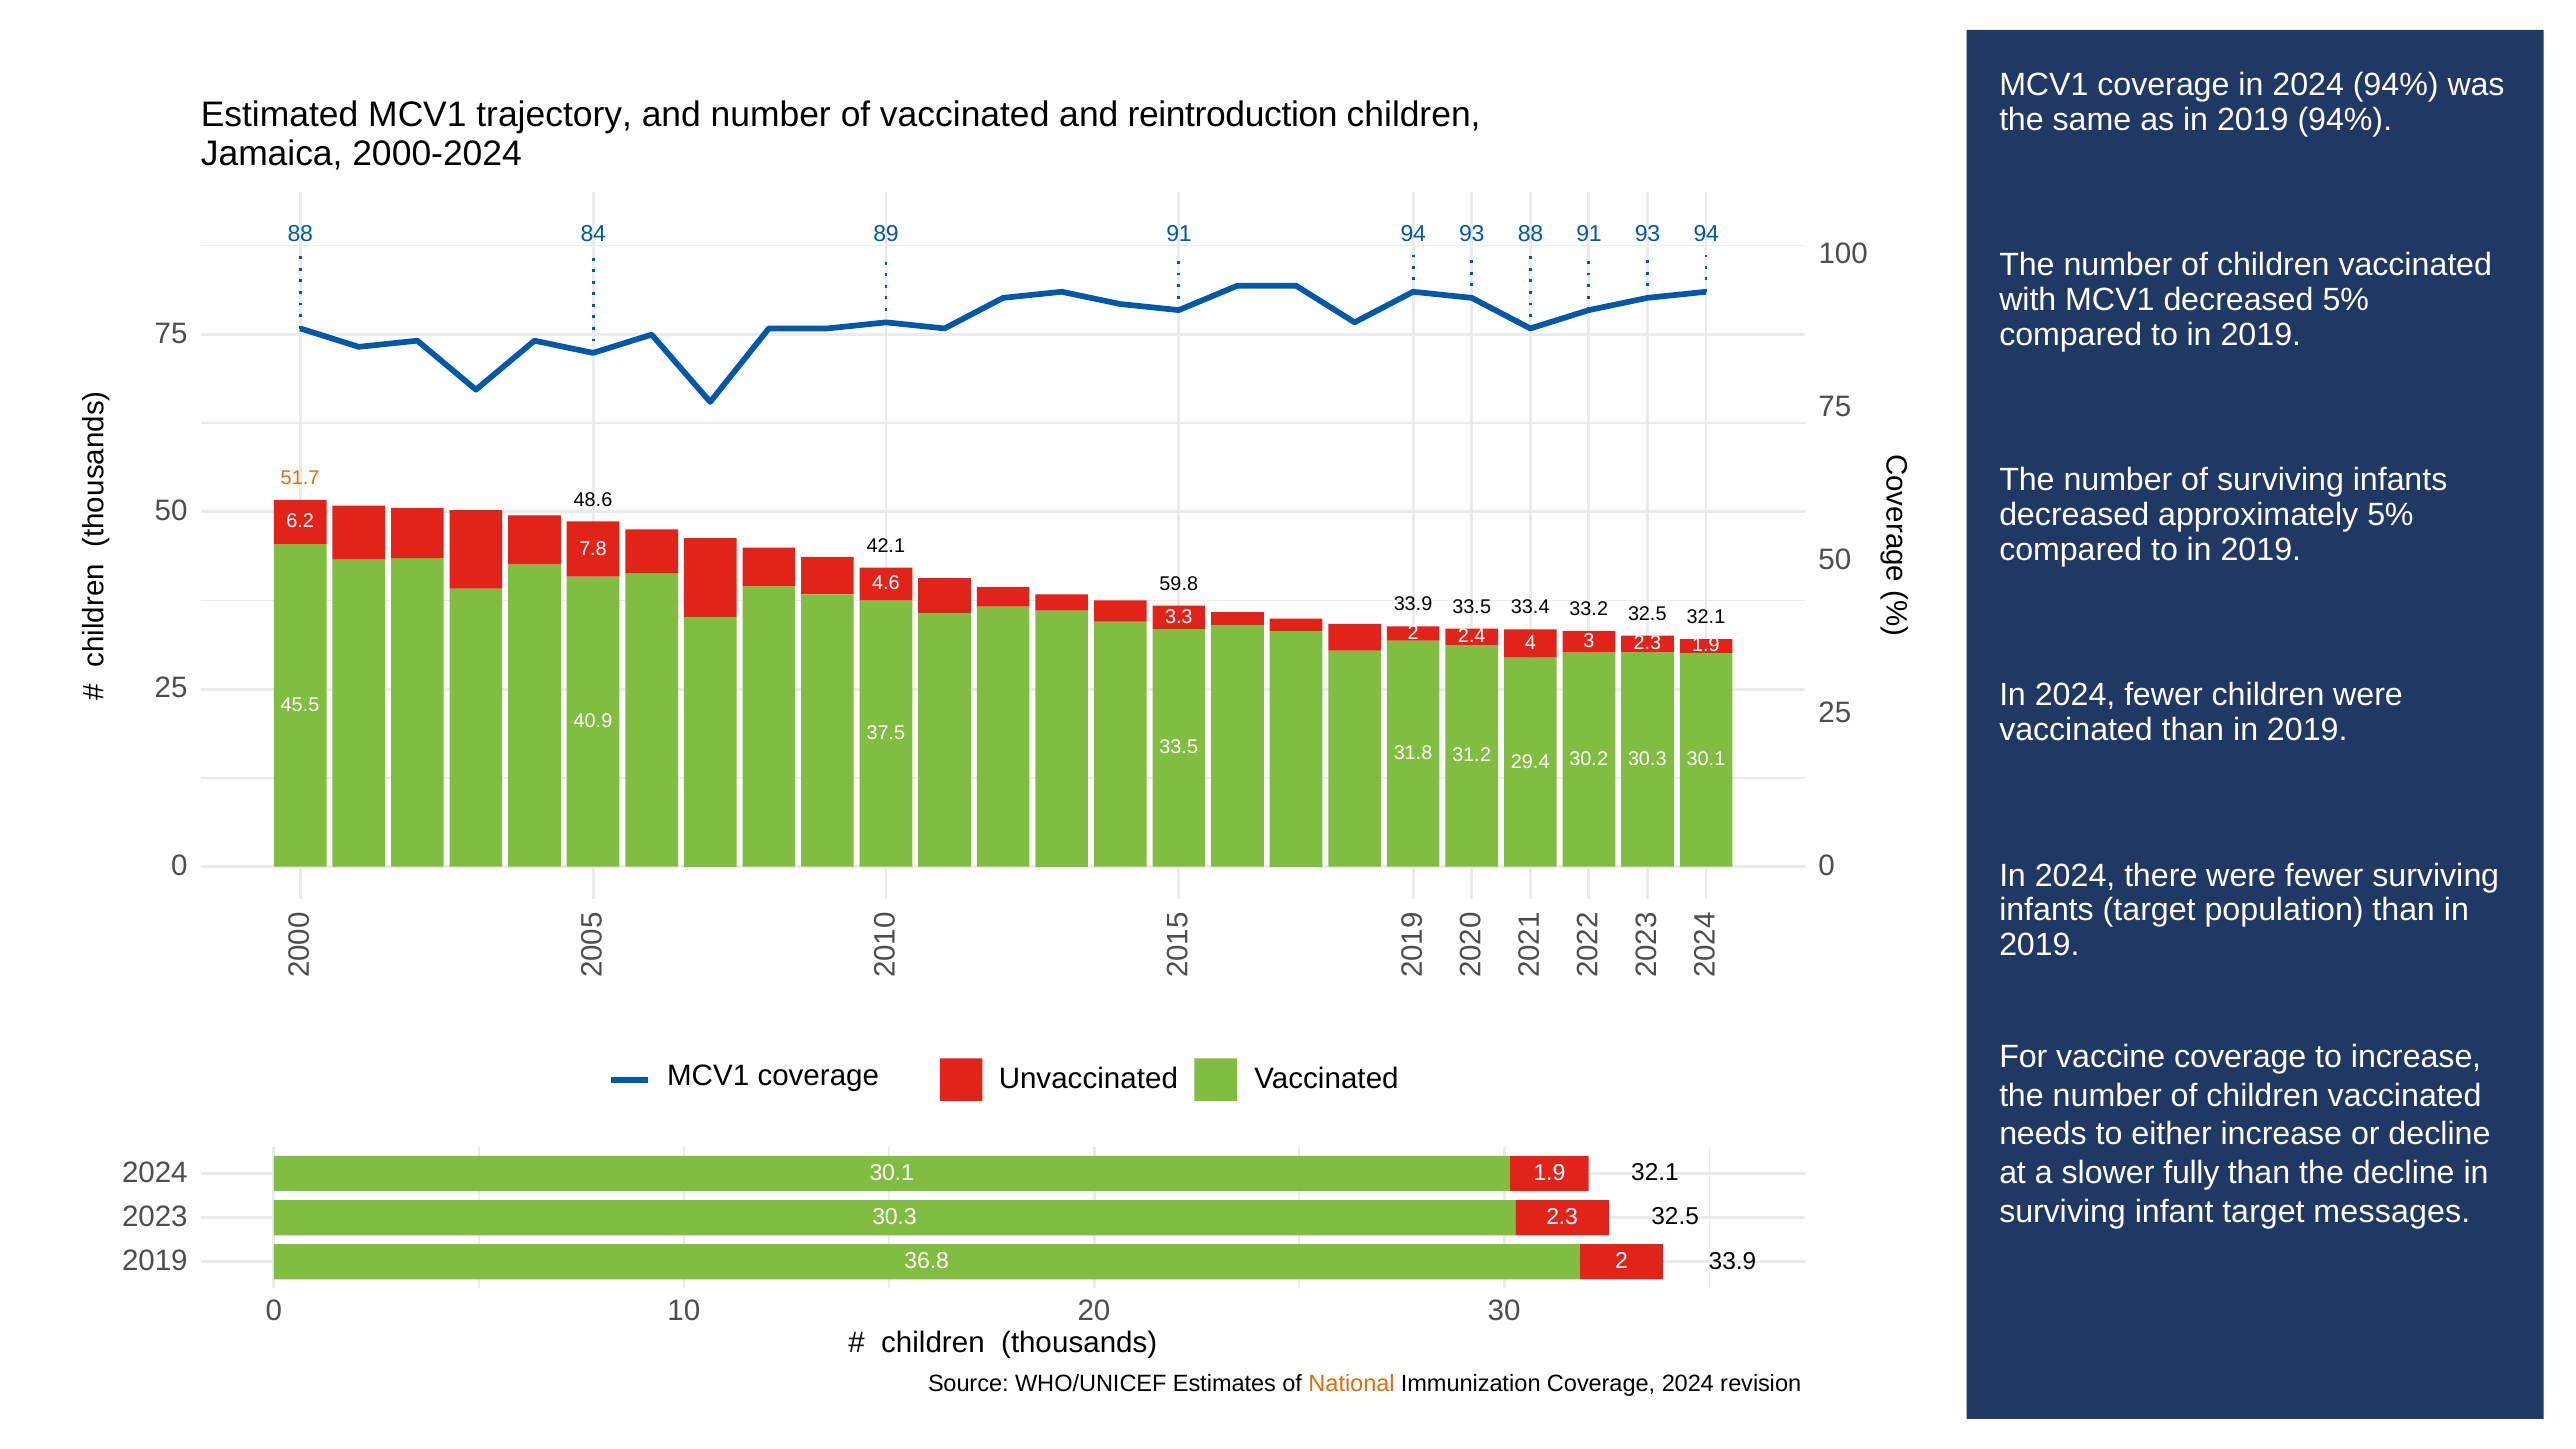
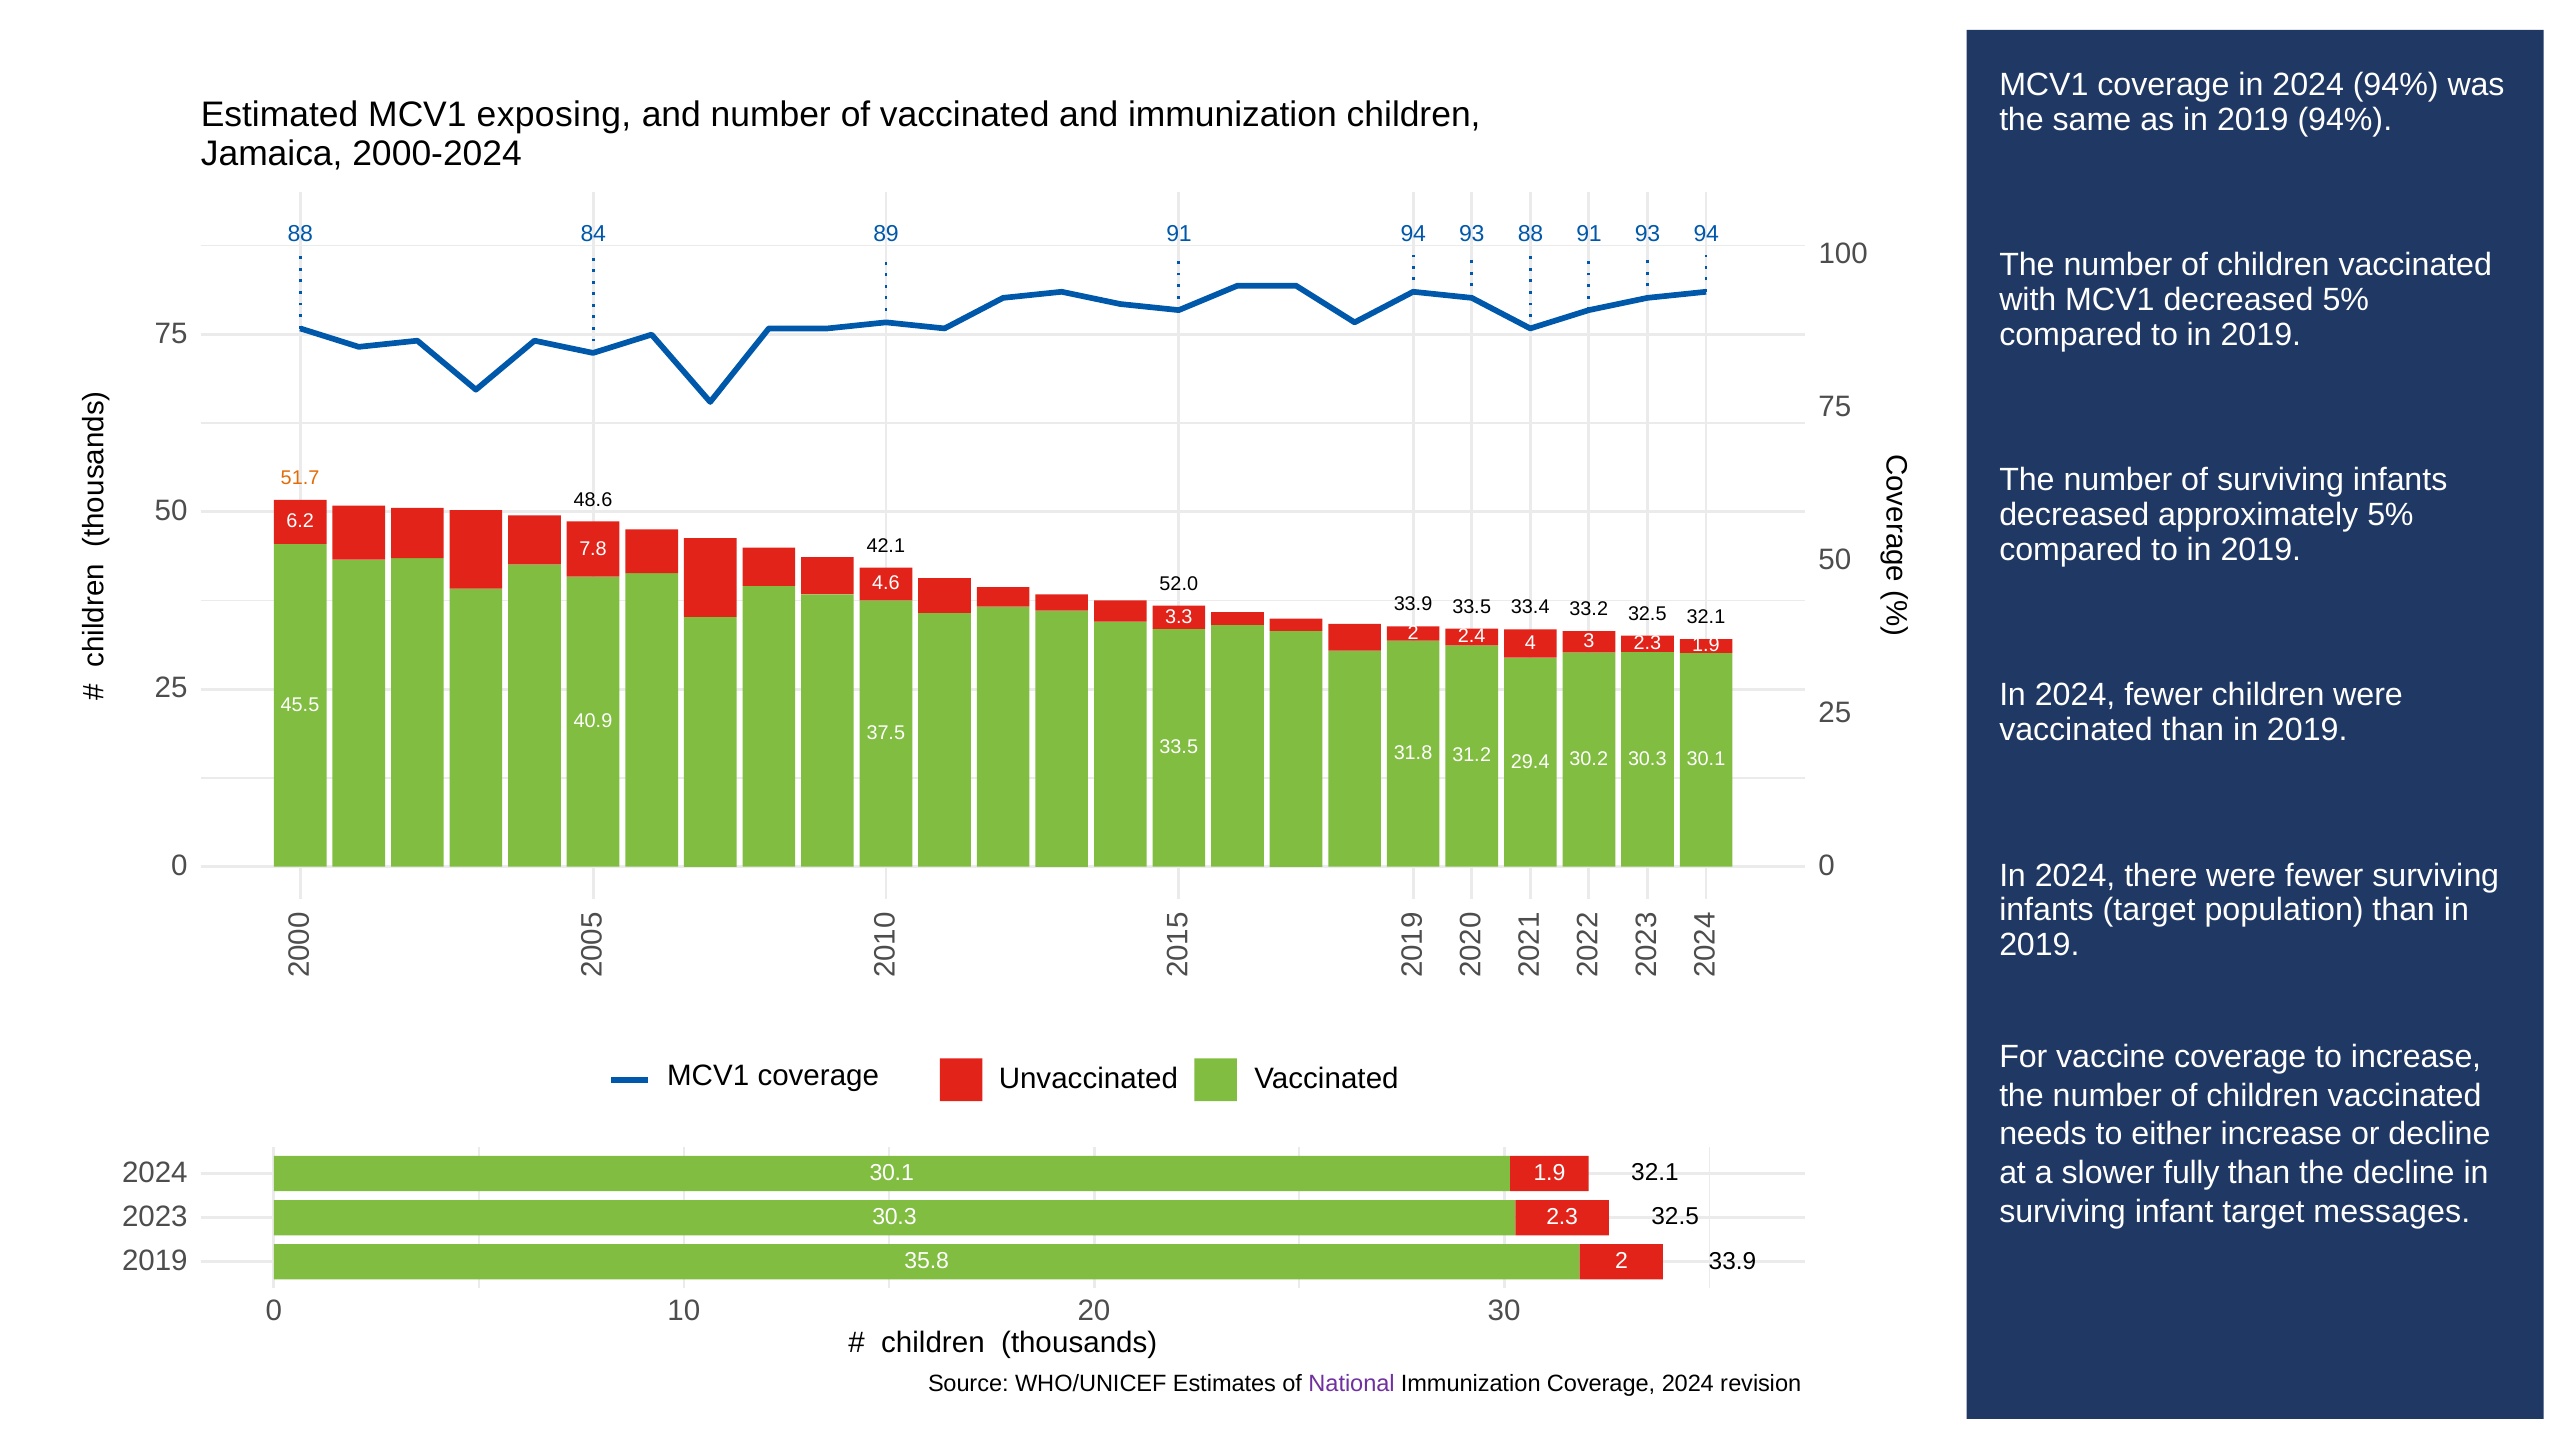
trajectory: trajectory -> exposing
and reintroduction: reintroduction -> immunization
59.8: 59.8 -> 52.0
36.8: 36.8 -> 35.8
National colour: orange -> purple
